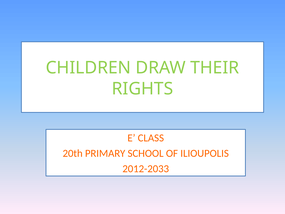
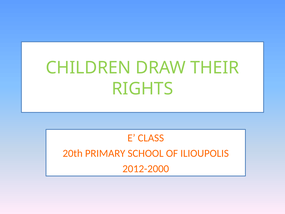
2012-2033: 2012-2033 -> 2012-2000
